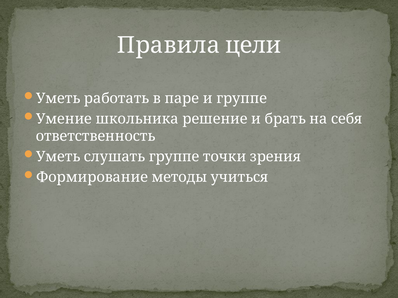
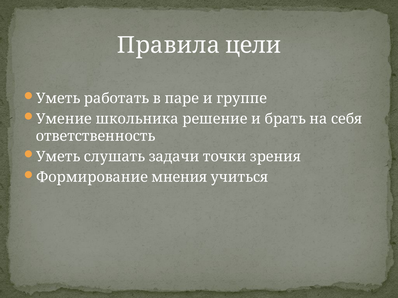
слушать группе: группе -> задачи
методы: методы -> мнения
